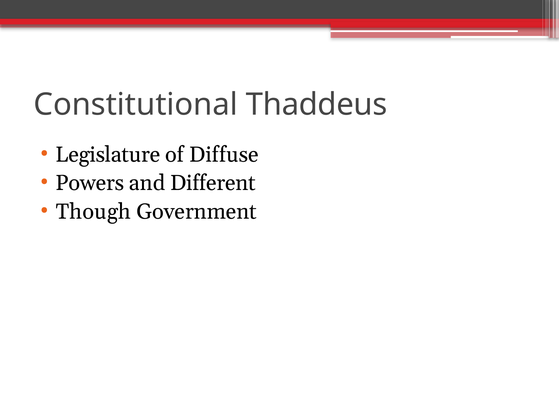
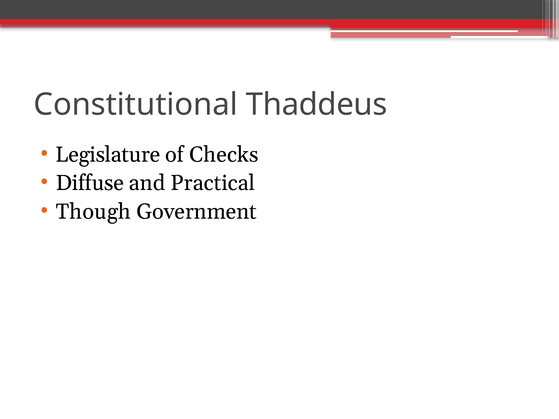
Diffuse: Diffuse -> Checks
Powers: Powers -> Diffuse
Different: Different -> Practical
